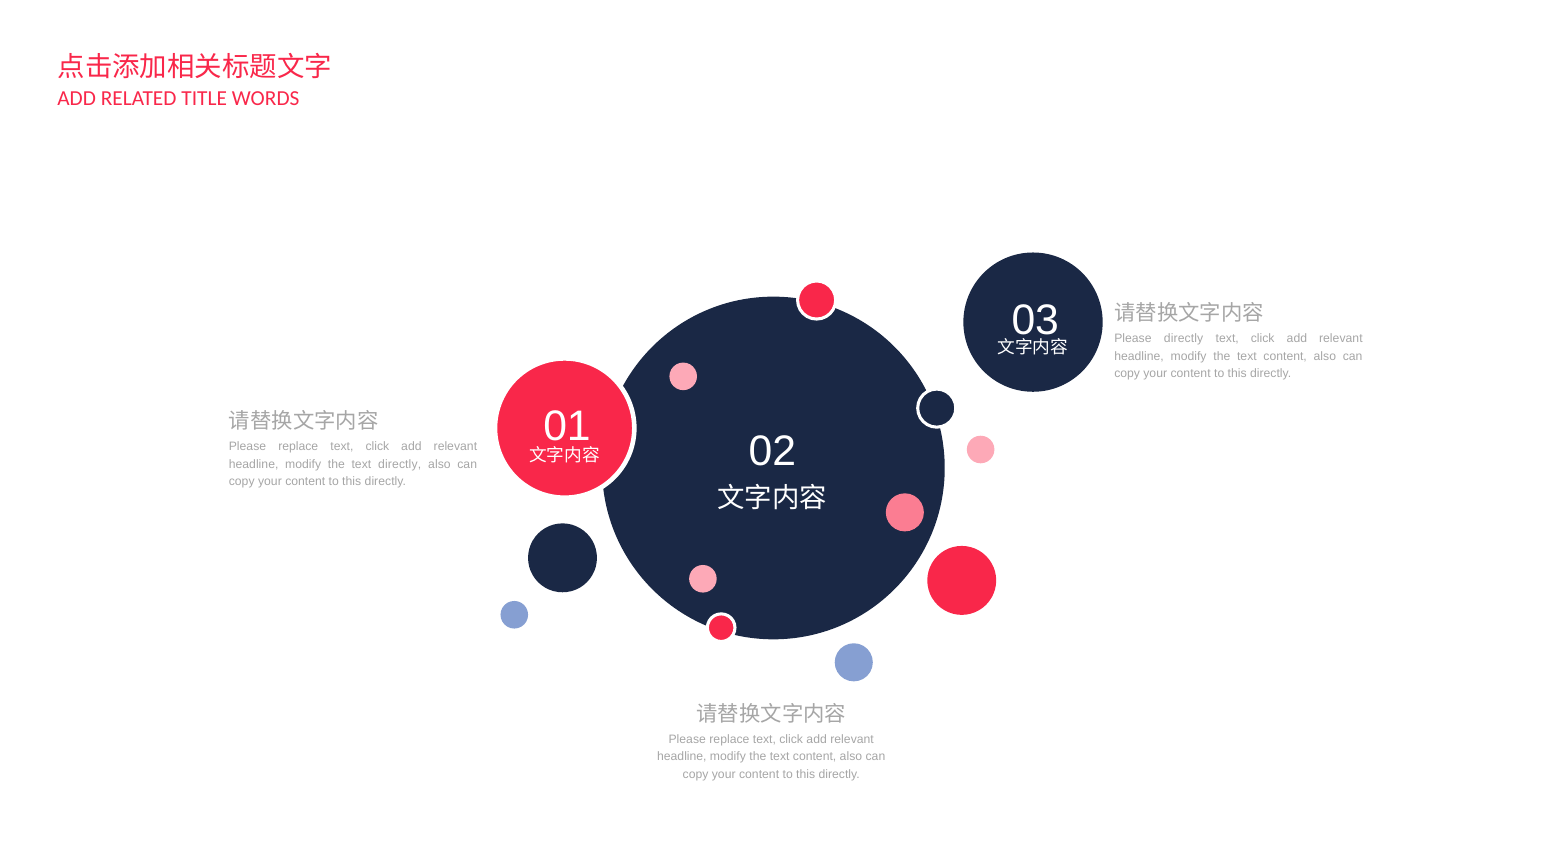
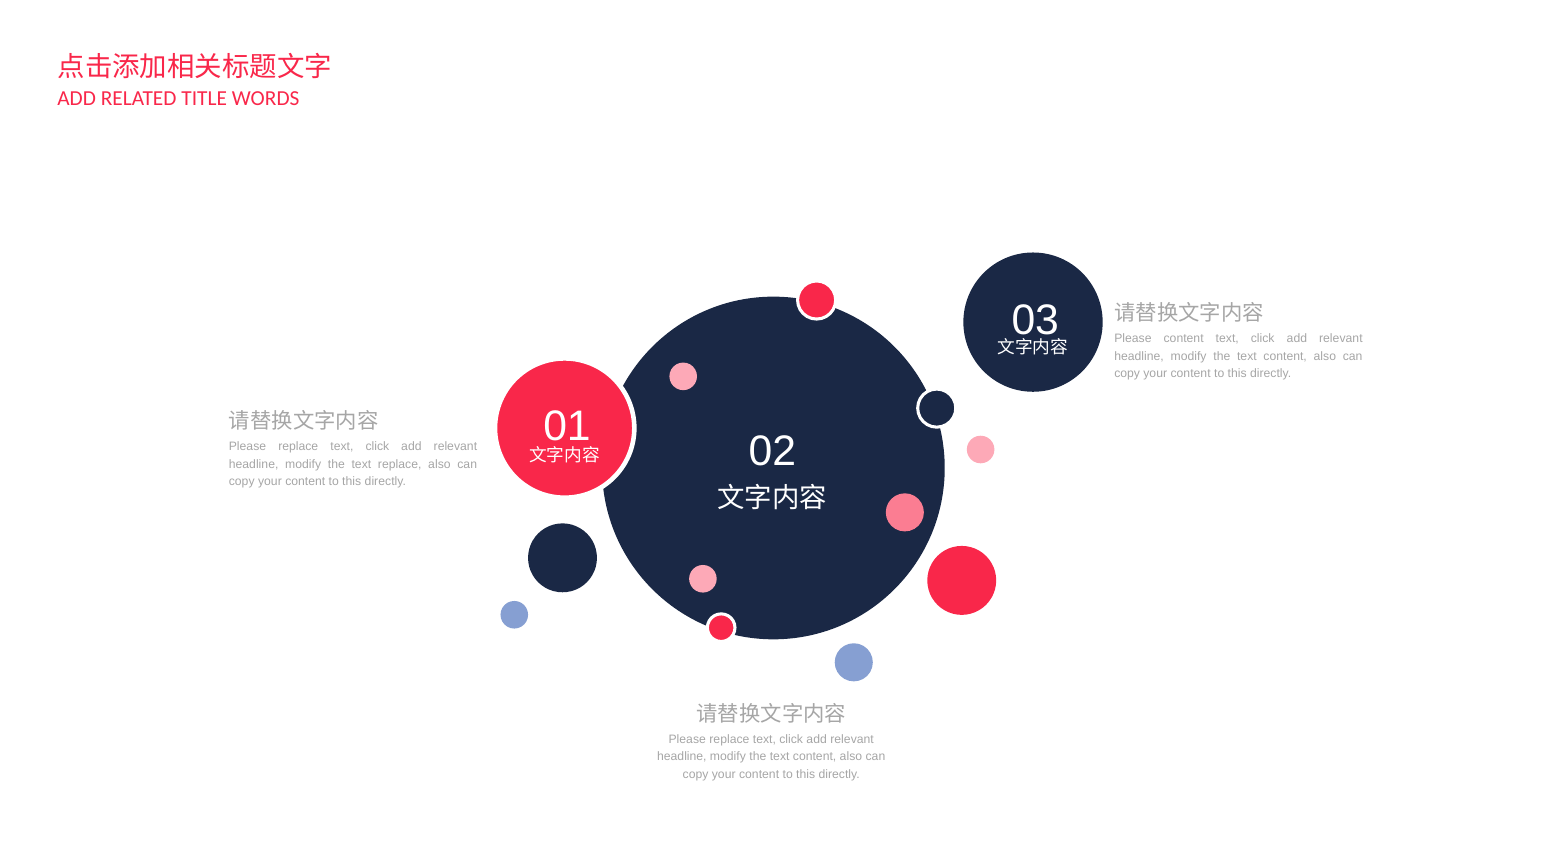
Please directly: directly -> content
text directly: directly -> replace
